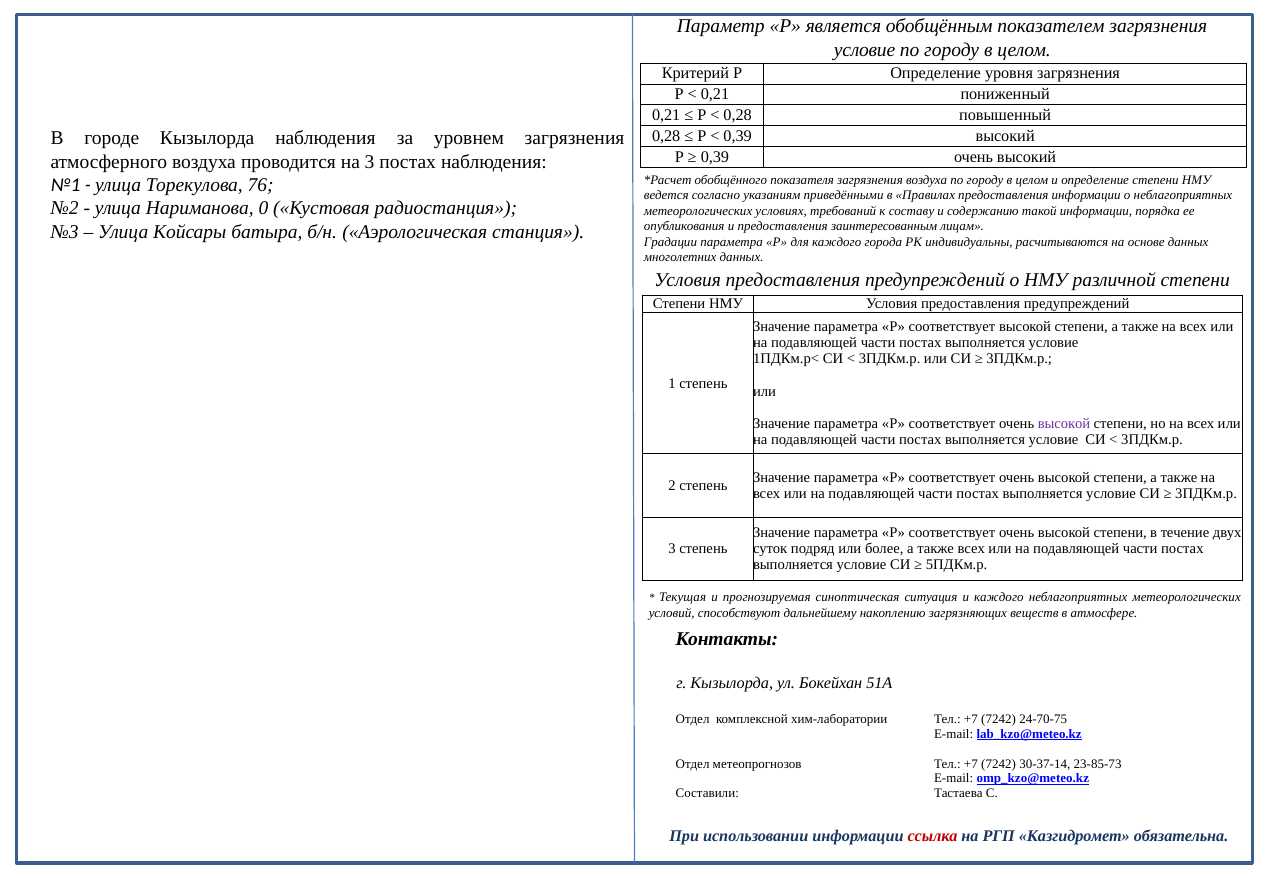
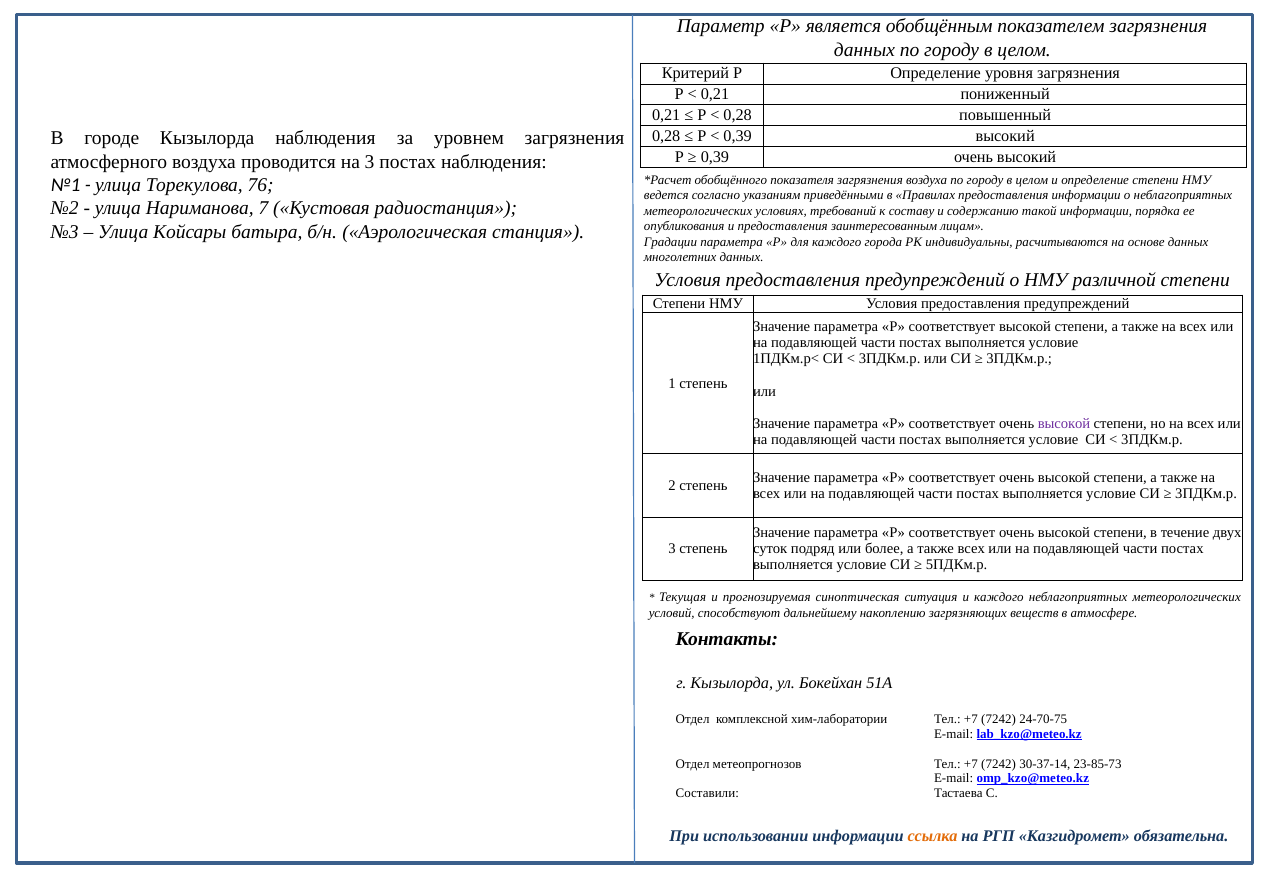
условие at (865, 50): условие -> данных
0: 0 -> 7
ссылка colour: red -> orange
